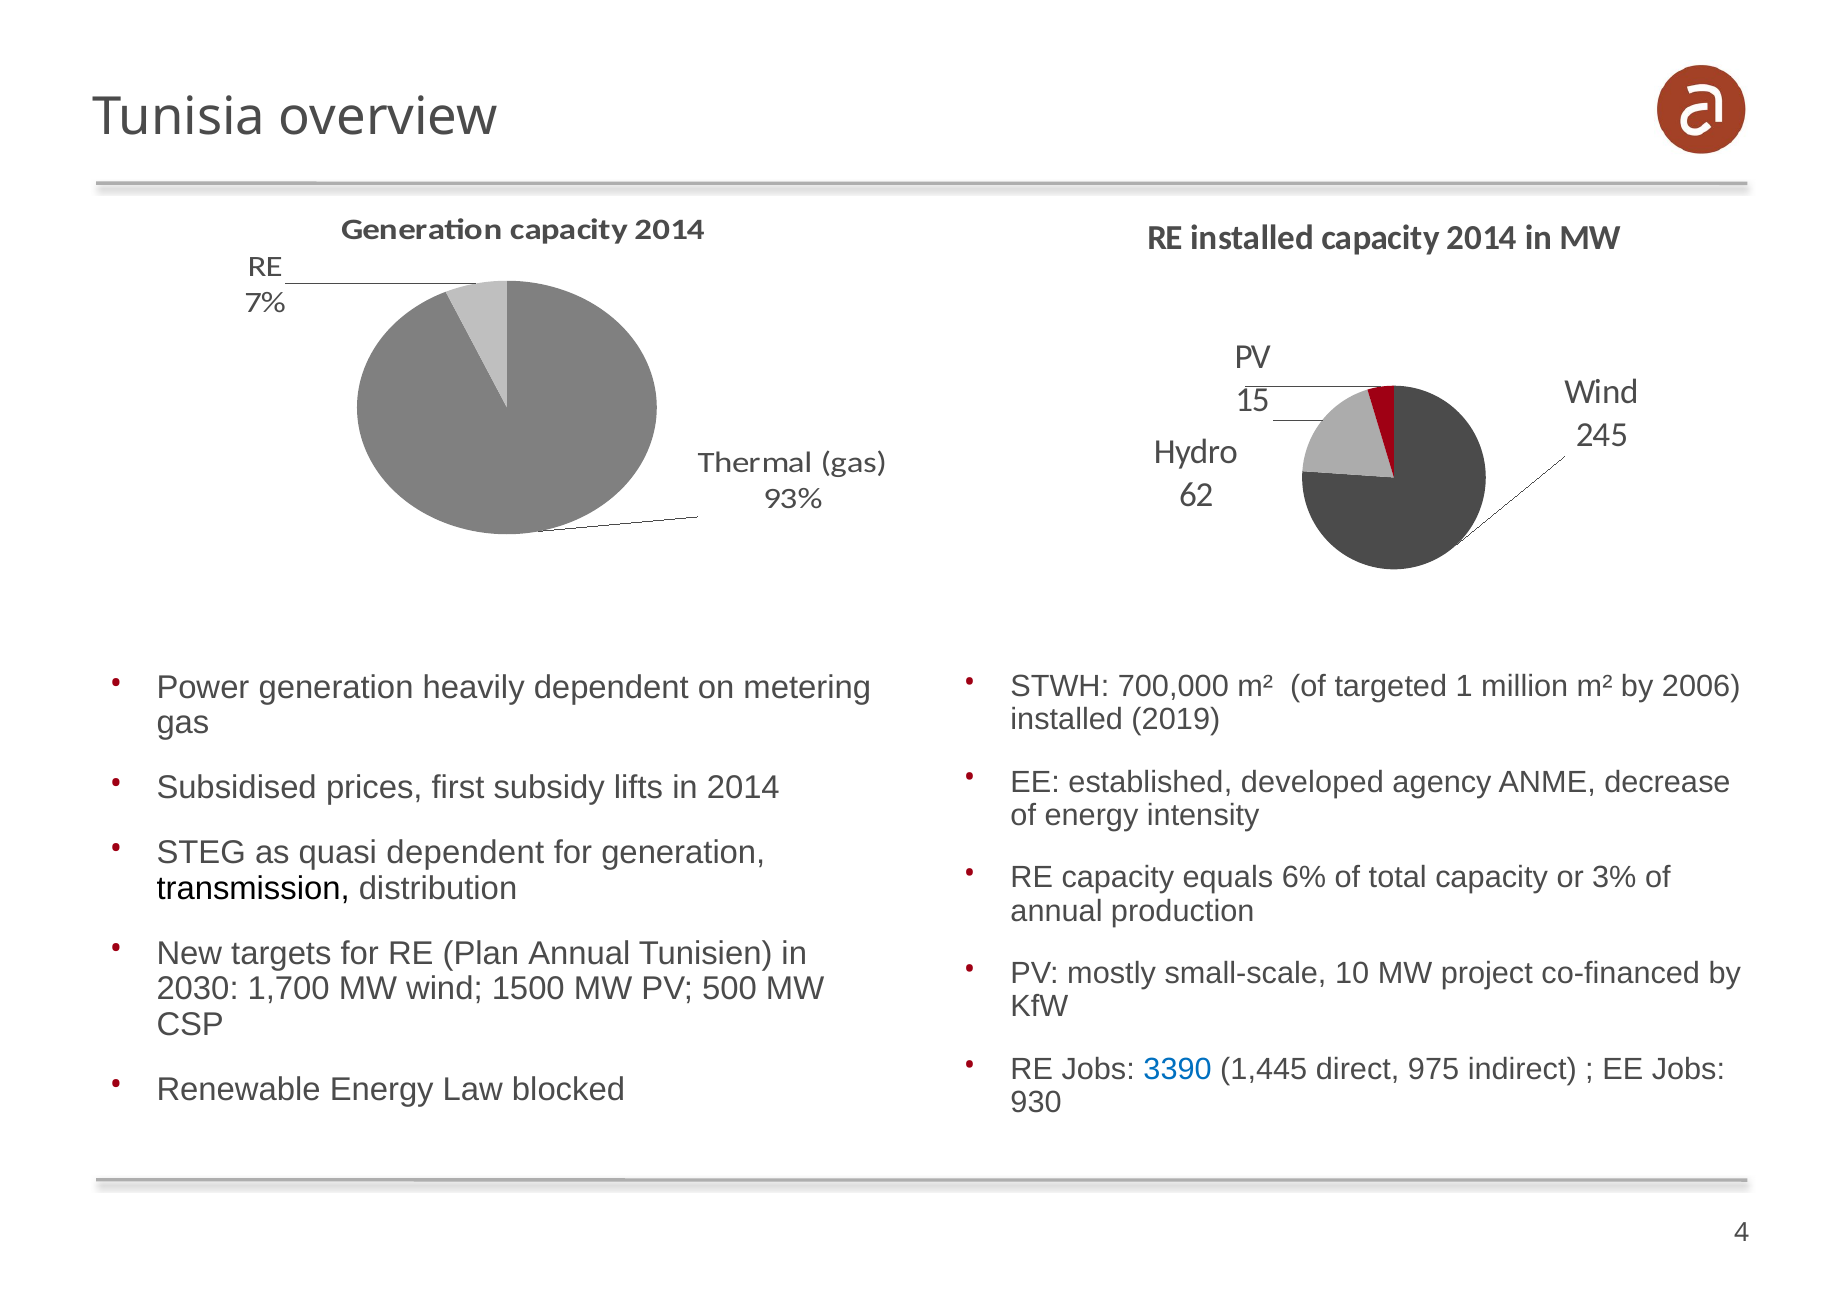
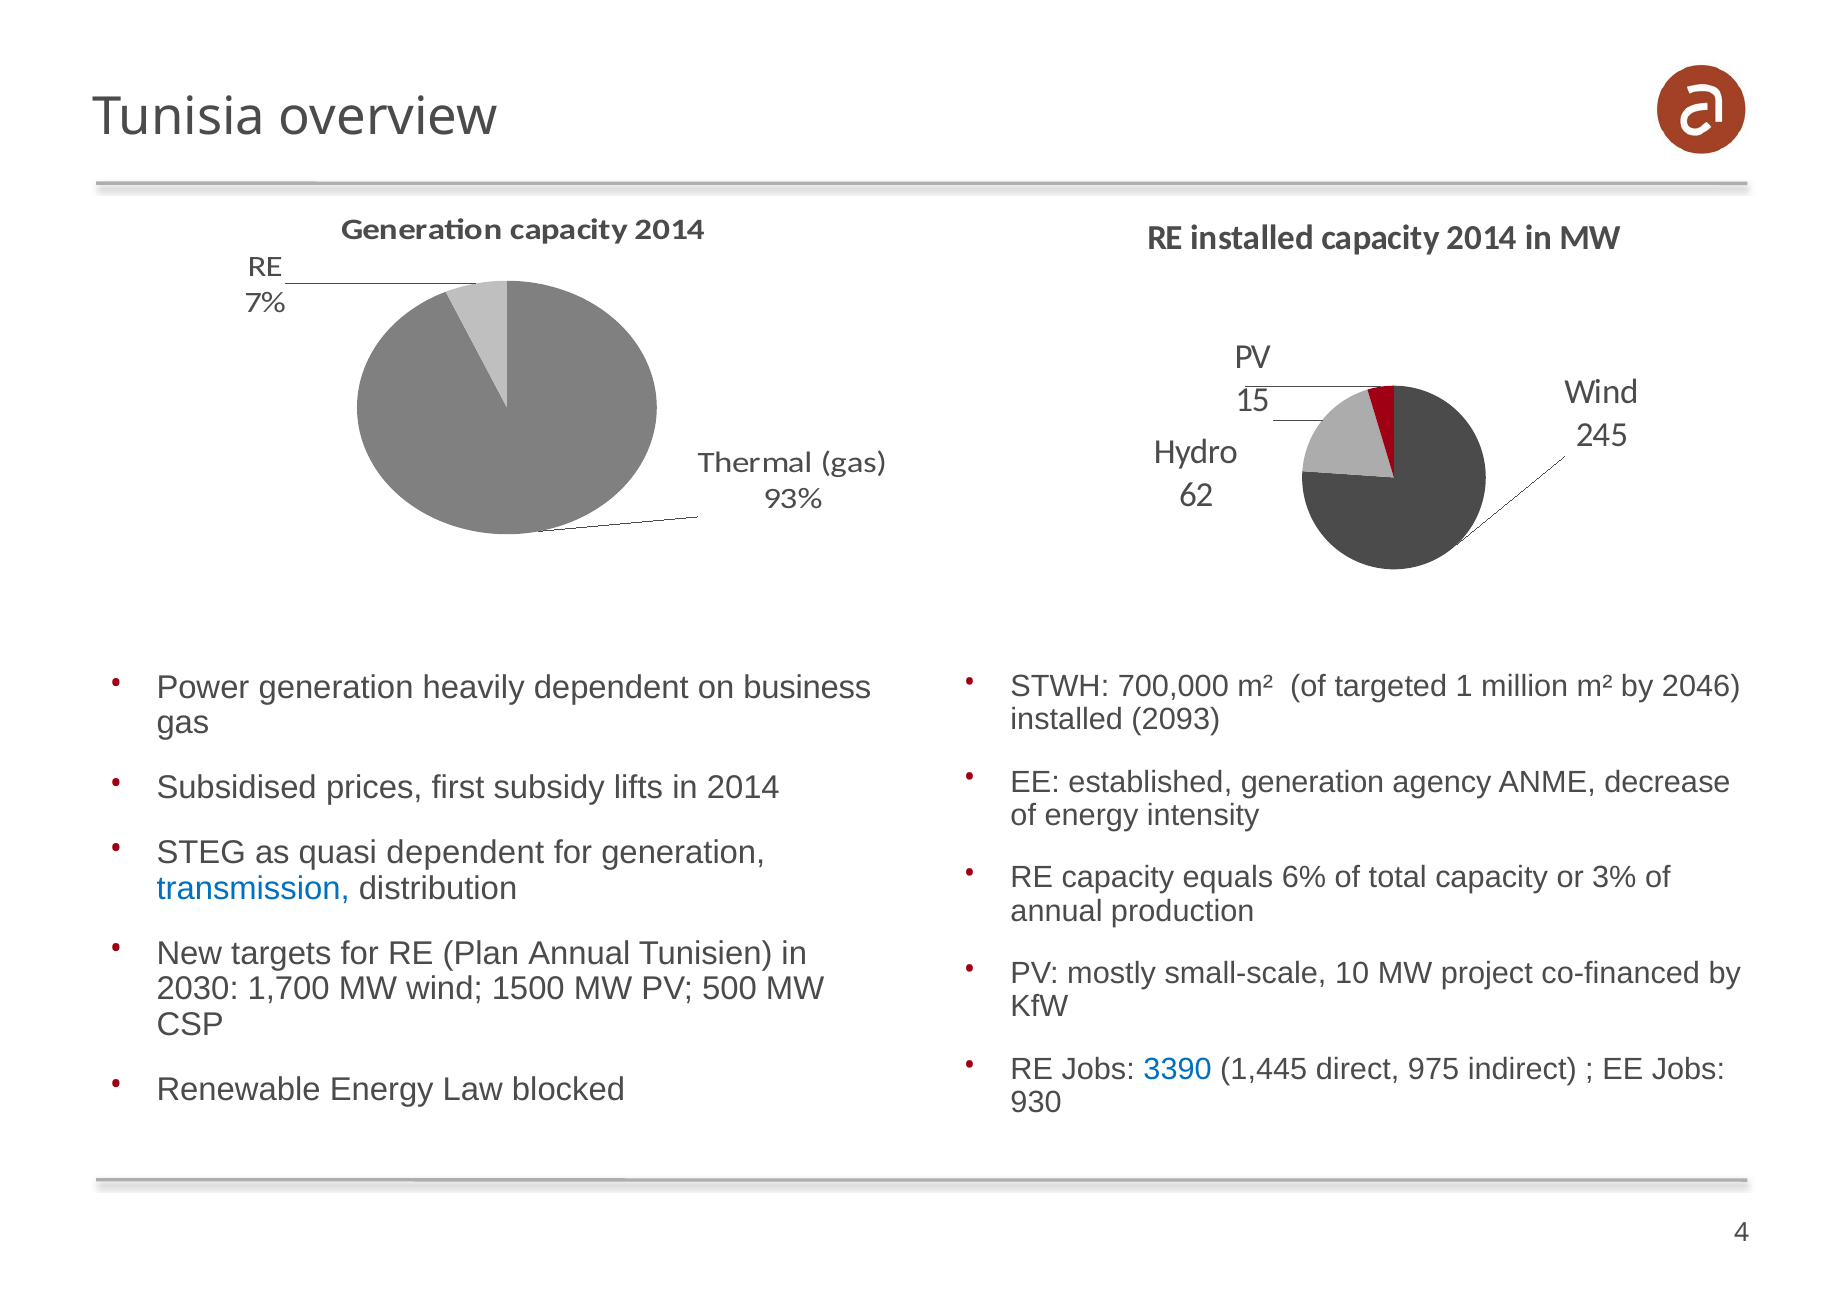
2006: 2006 -> 2046
metering: metering -> business
2019: 2019 -> 2093
established developed: developed -> generation
transmission colour: black -> blue
